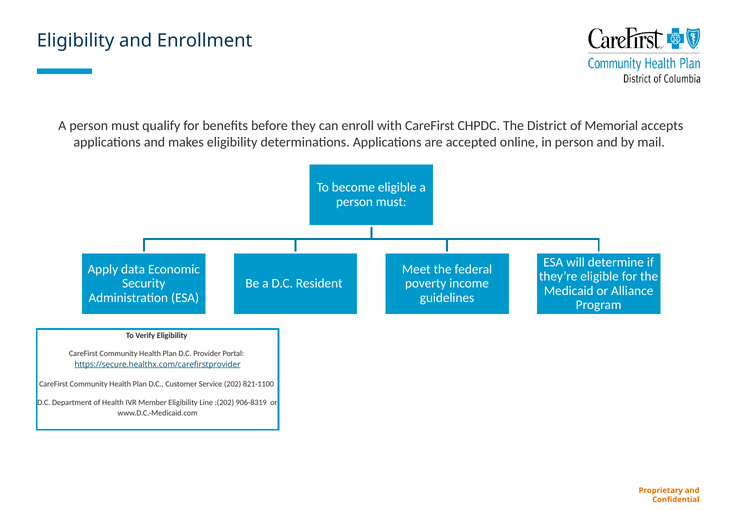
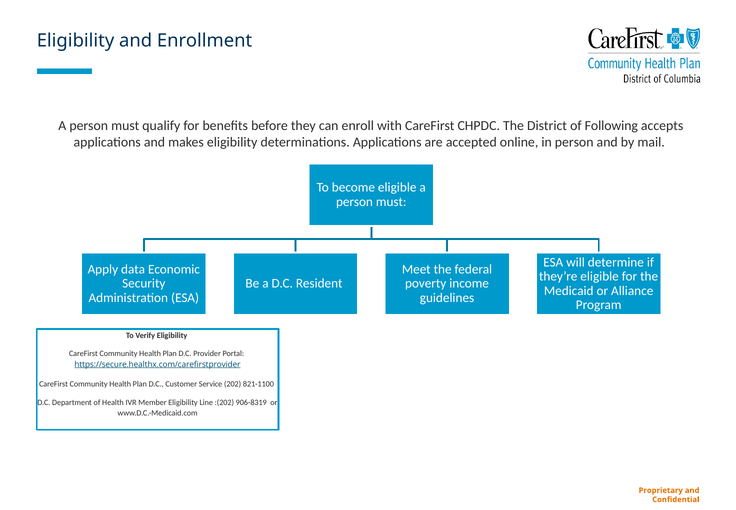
Memorial: Memorial -> Following
